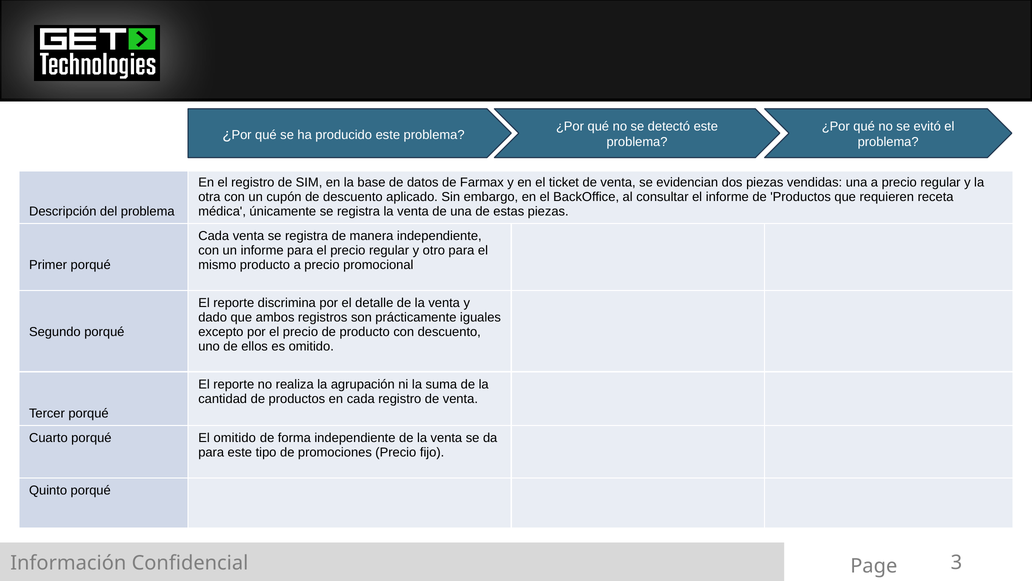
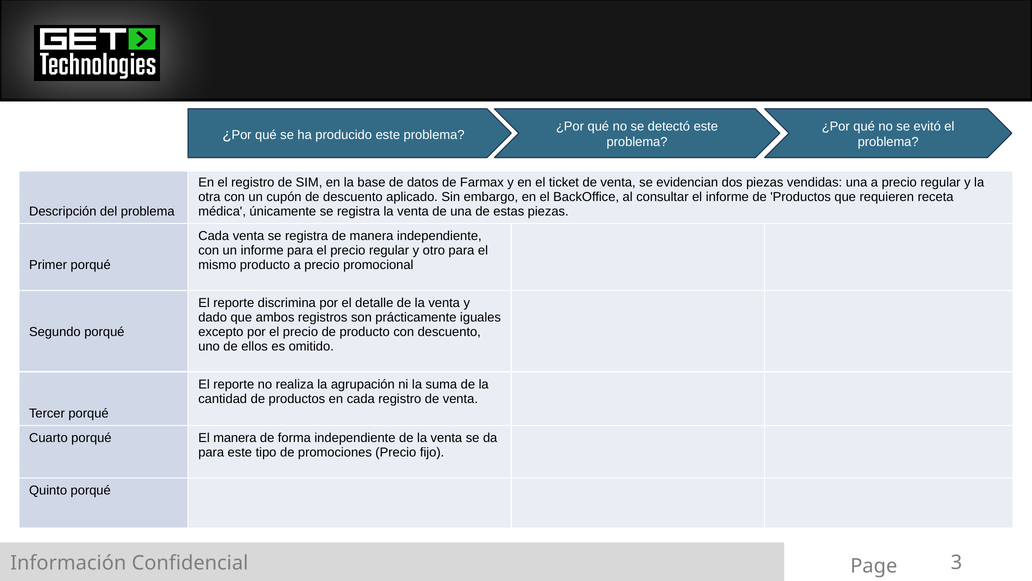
El omitido: omitido -> manera
